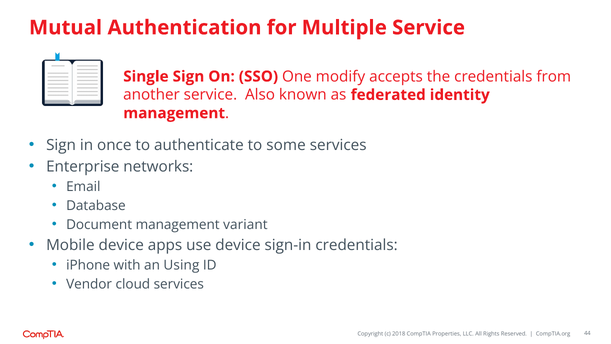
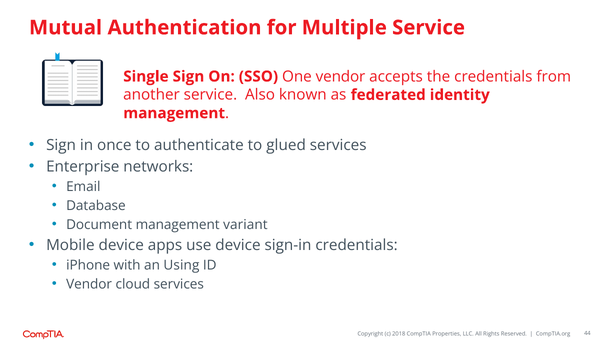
One modify: modify -> vendor
some: some -> glued
